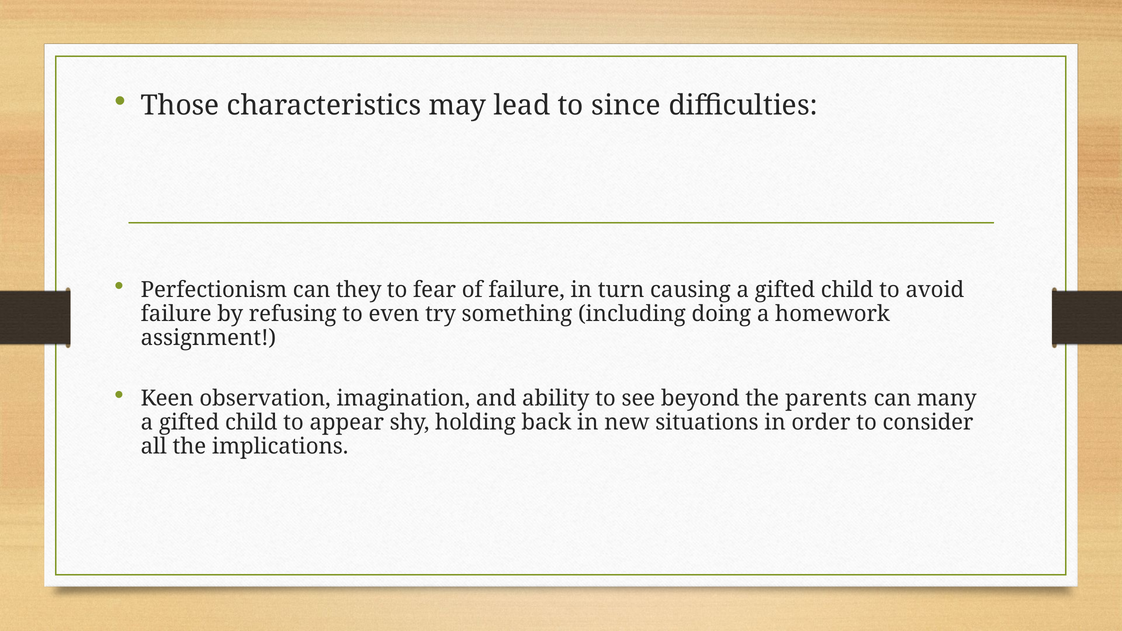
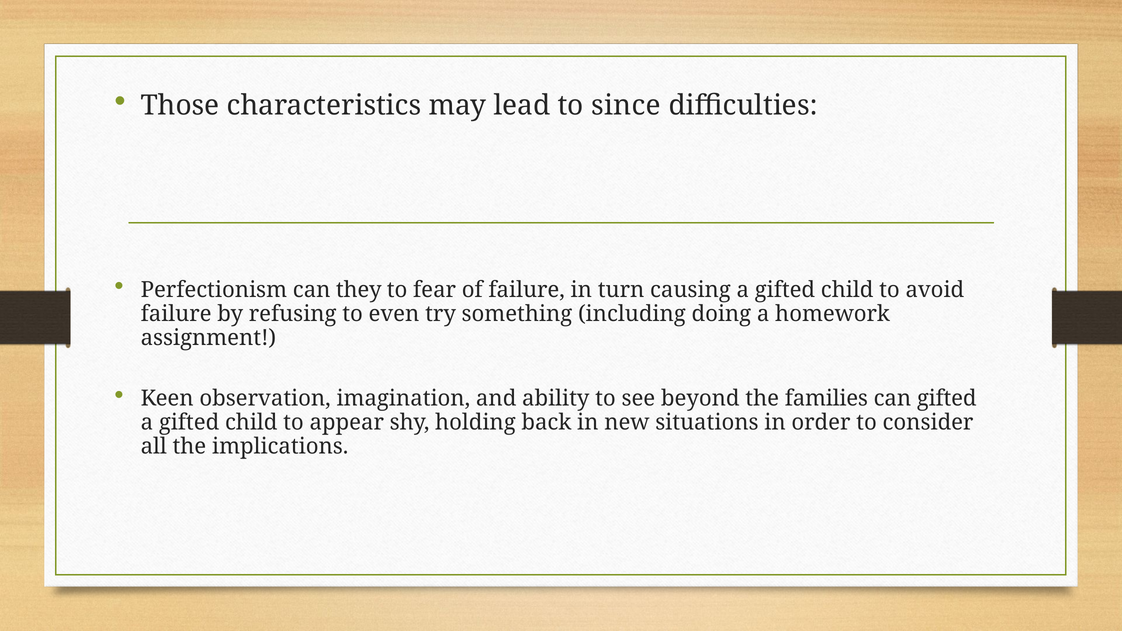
parents: parents -> families
can many: many -> gifted
